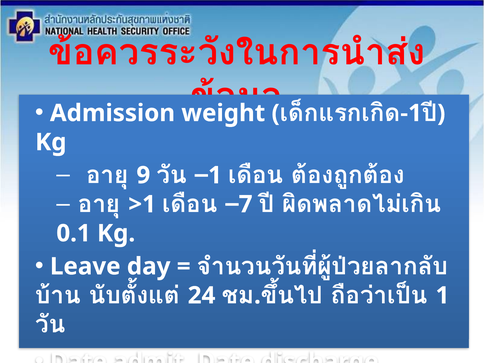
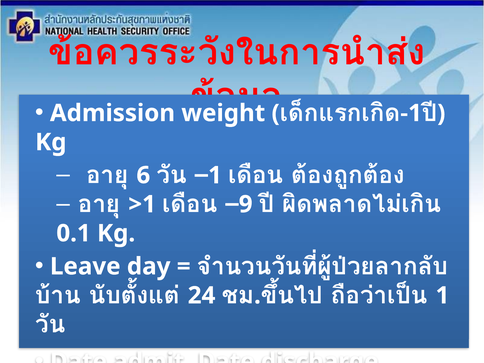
9: 9 -> 6
7: 7 -> 9
